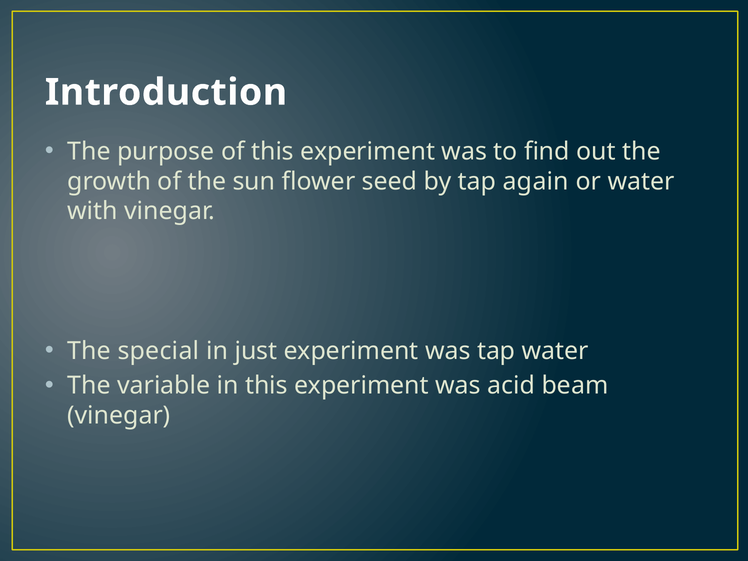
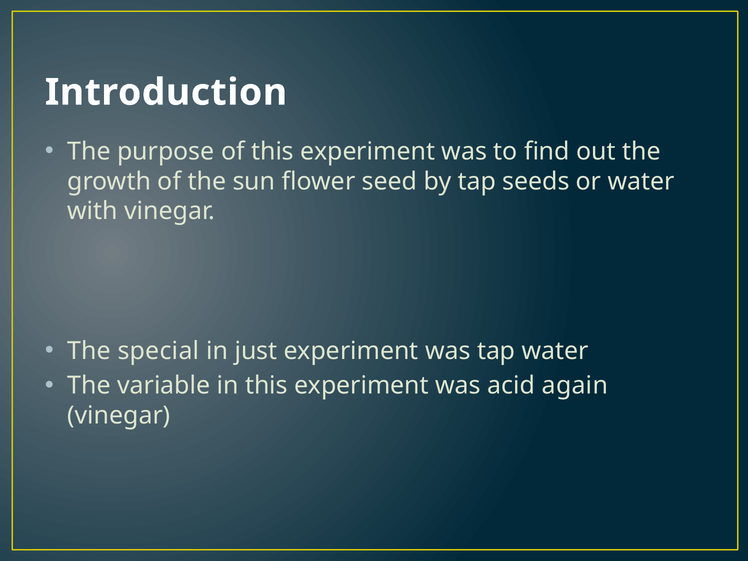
again: again -> seeds
beam: beam -> again
